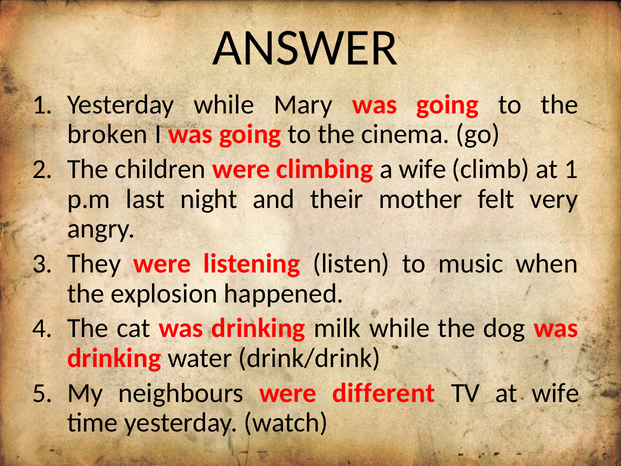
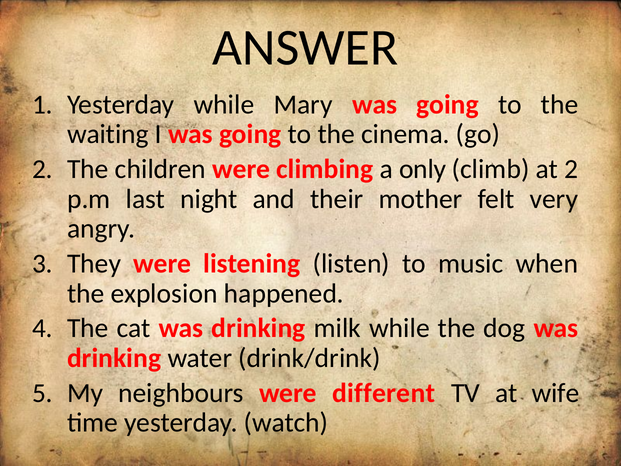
broken: broken -> waiting
a wife: wife -> only
at 1: 1 -> 2
